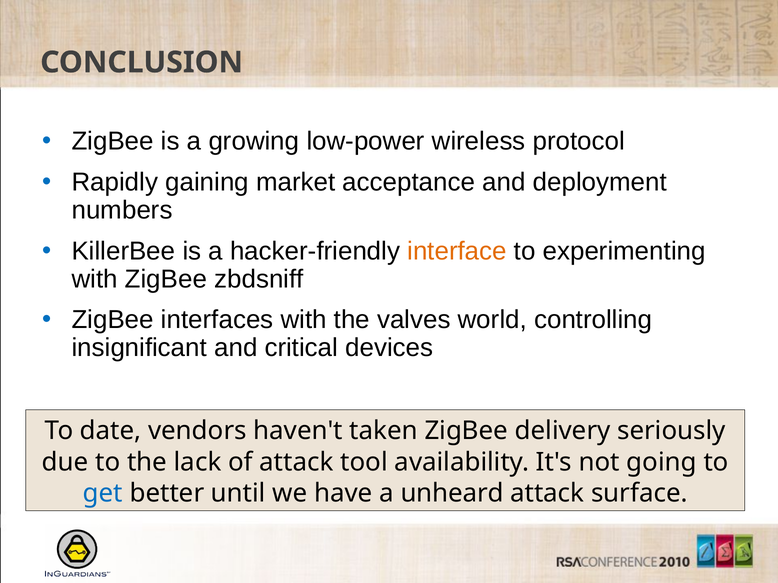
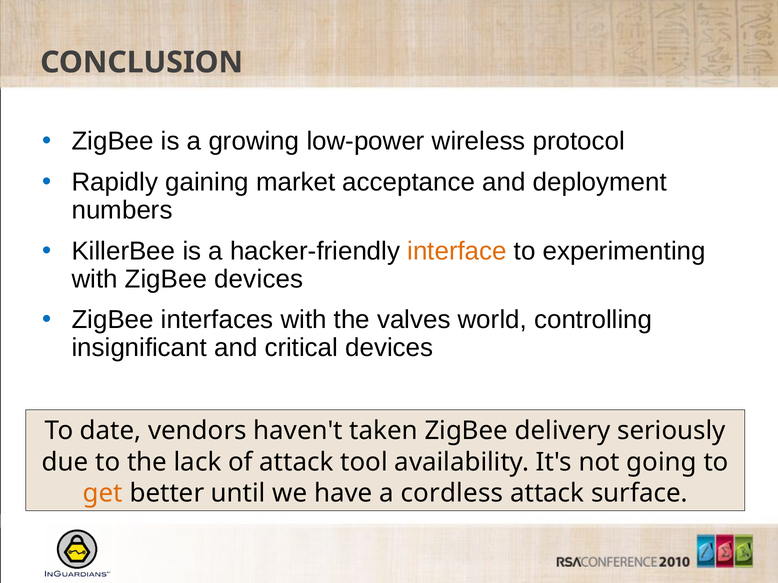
ZigBee zbdsniff: zbdsniff -> devices
get colour: blue -> orange
unheard: unheard -> cordless
